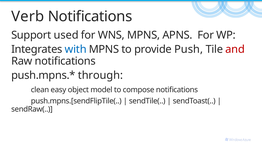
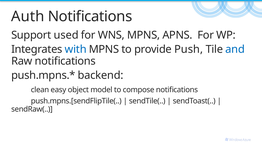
Verb: Verb -> Auth
and colour: red -> blue
through: through -> backend
